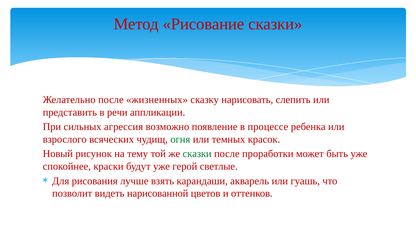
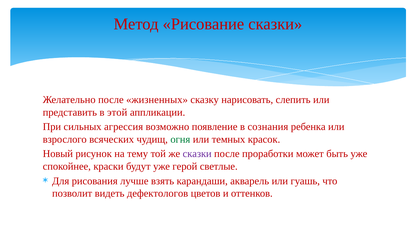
речи: речи -> этой
процессе: процессе -> сознания
сказки at (197, 154) colour: green -> purple
нарисованной: нарисованной -> дефектологов
